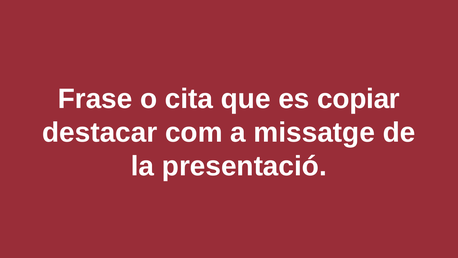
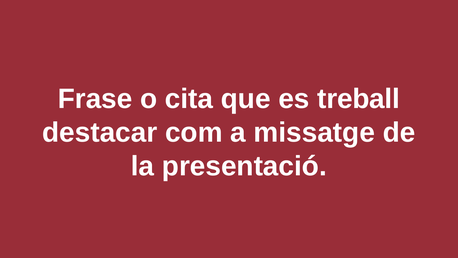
copiar: copiar -> treball
